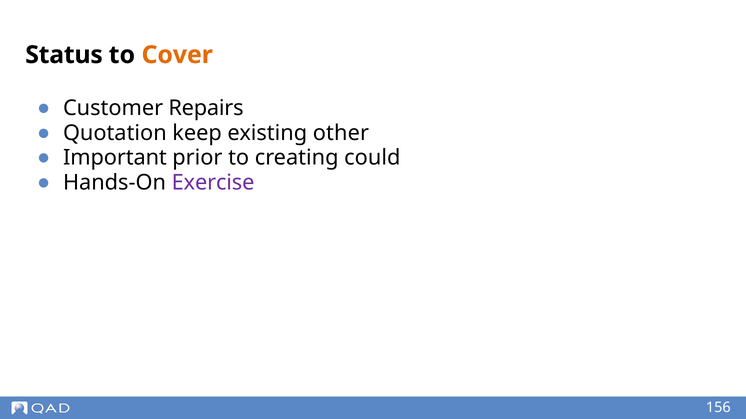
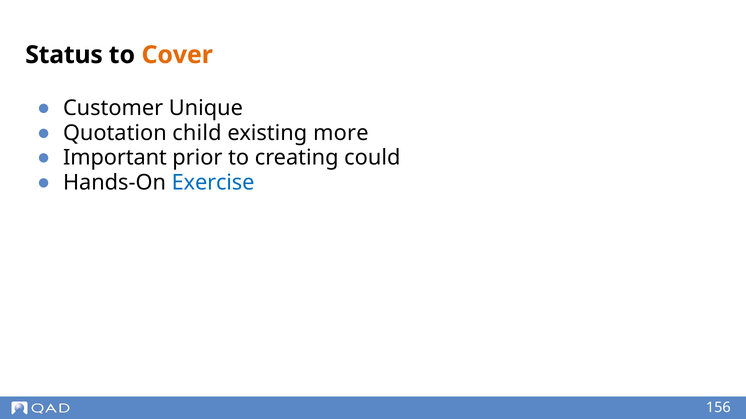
Repairs: Repairs -> Unique
keep: keep -> child
other: other -> more
Exercise colour: purple -> blue
